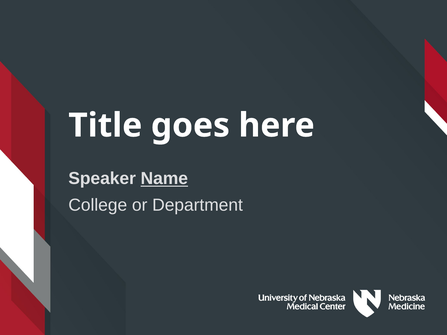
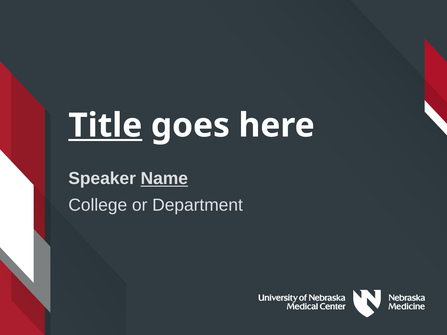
Title underline: none -> present
